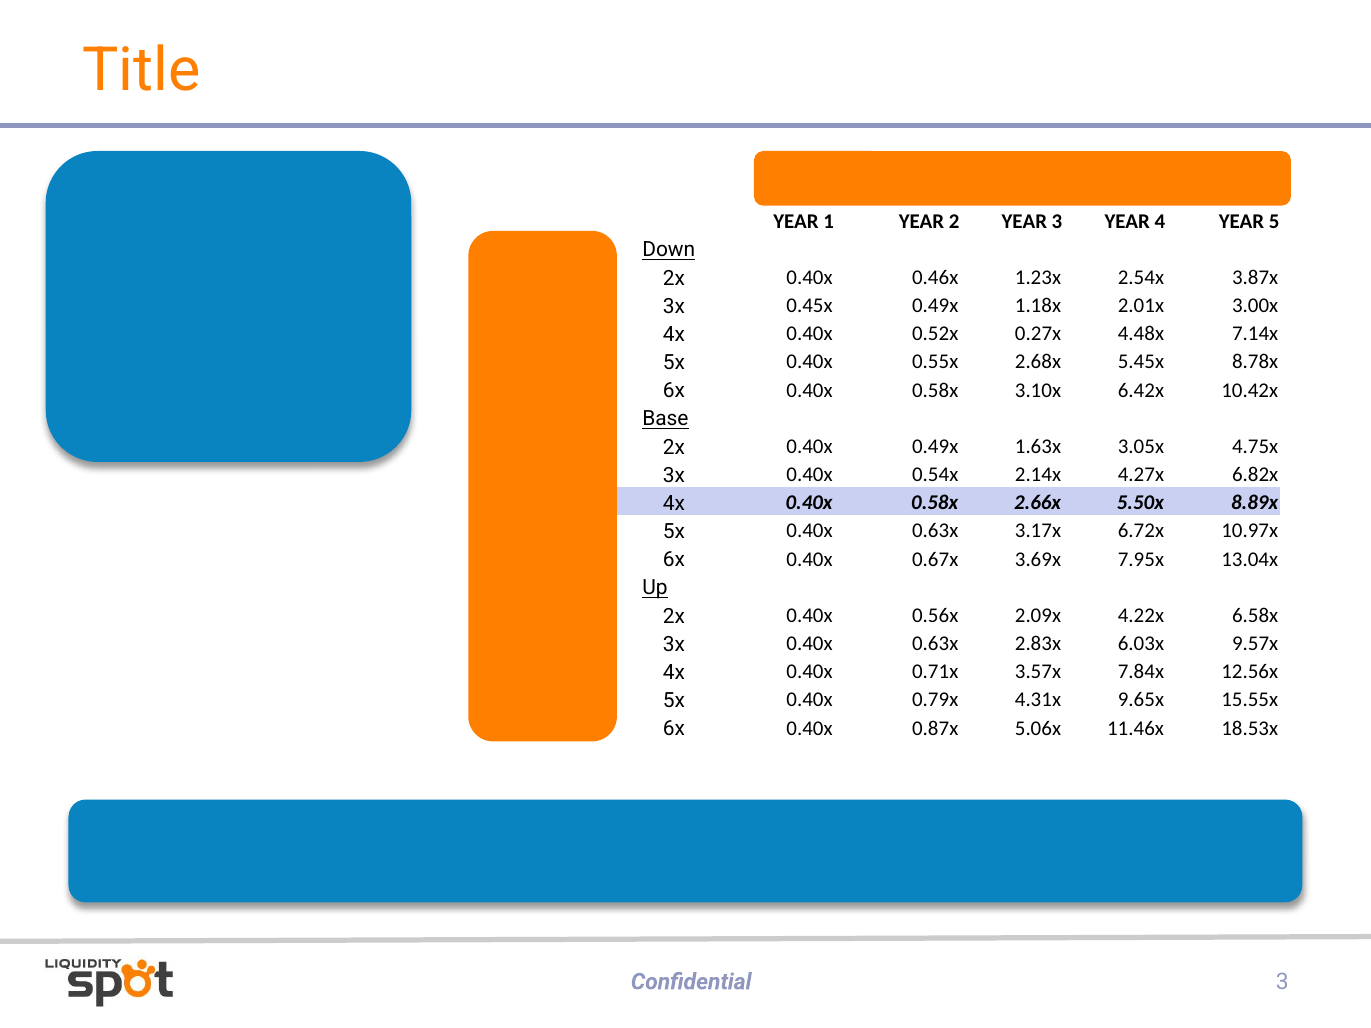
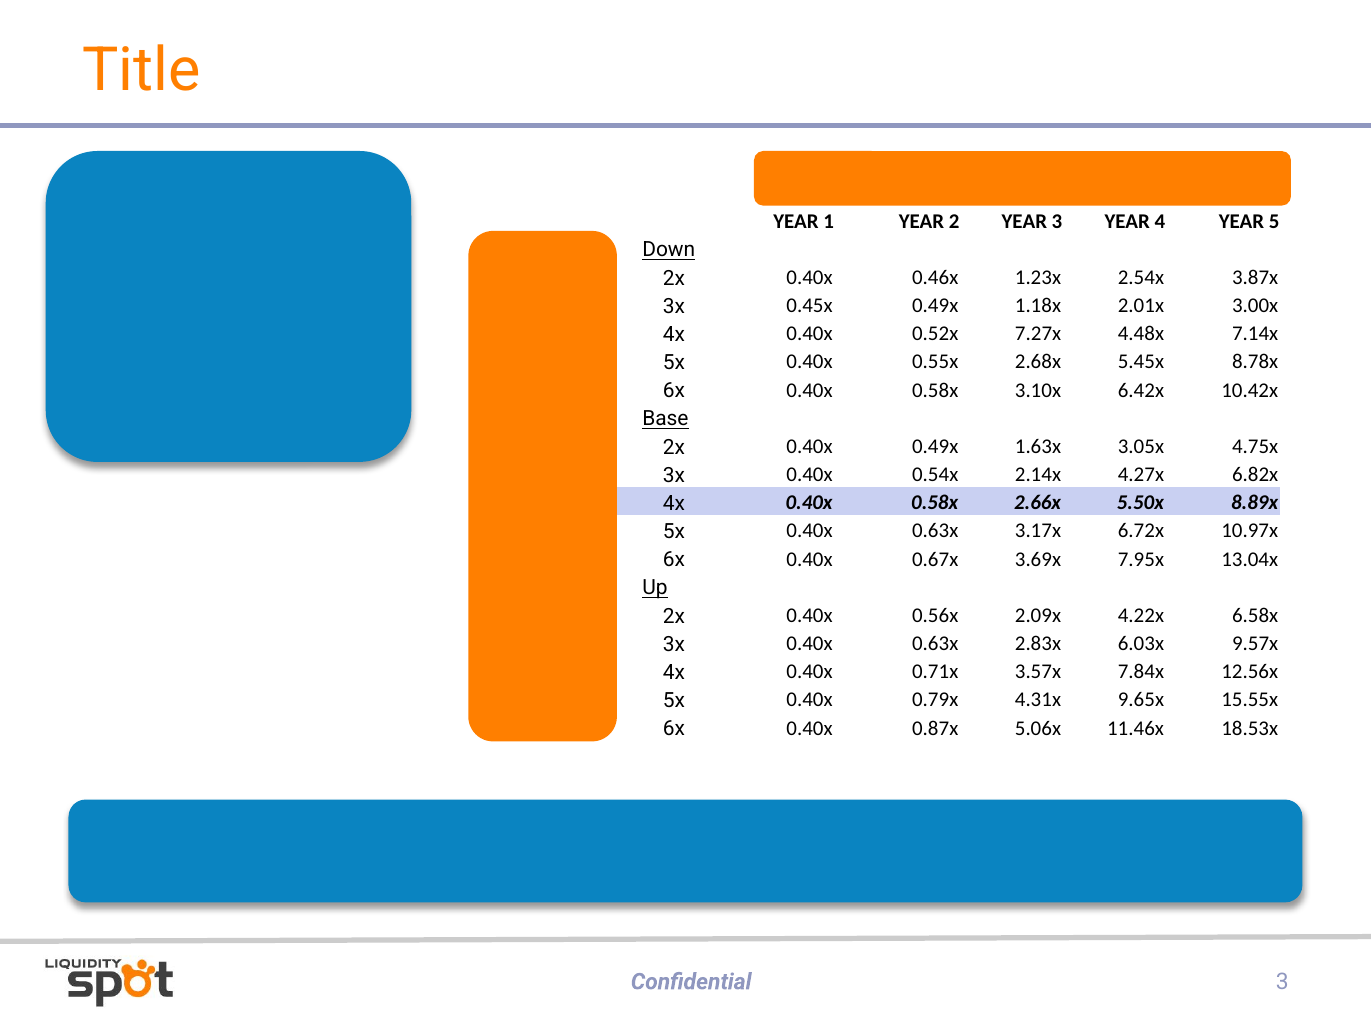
0.27x: 0.27x -> 7.27x
